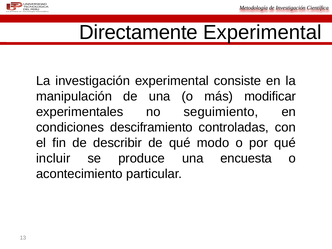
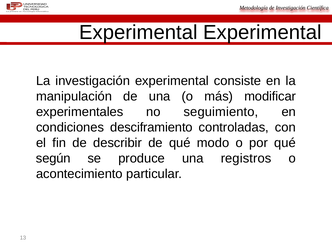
Directamente at (138, 33): Directamente -> Experimental
incluir: incluir -> según
encuesta: encuesta -> registros
